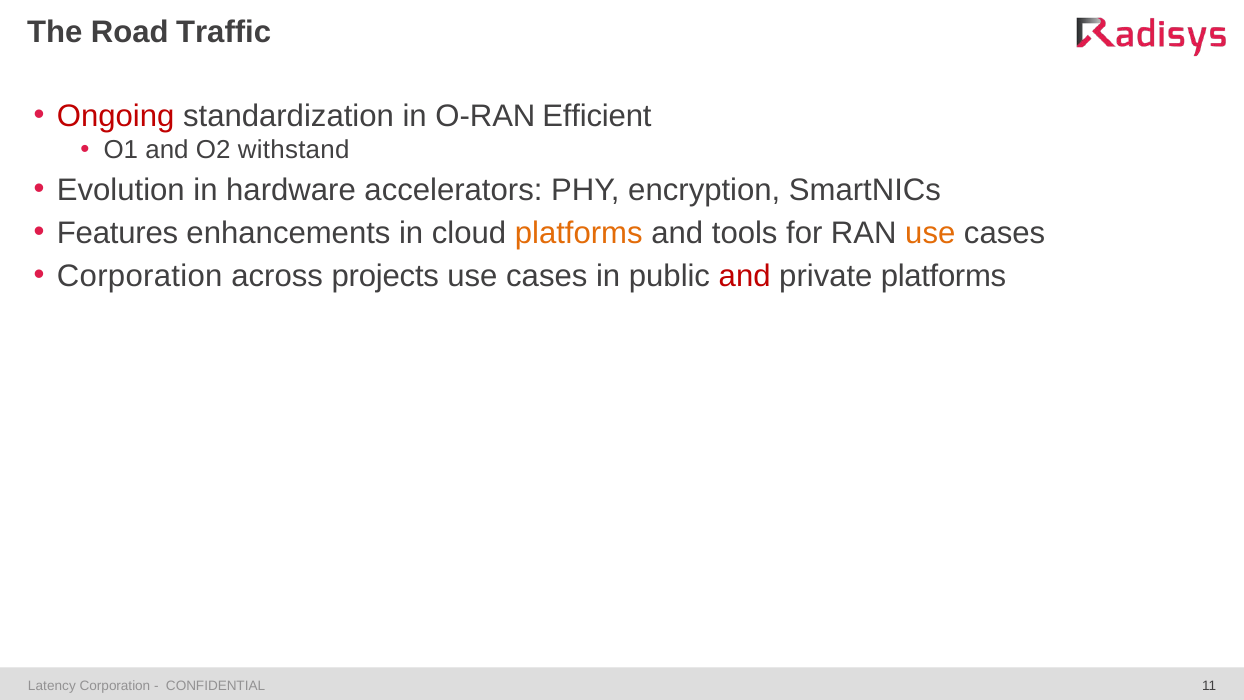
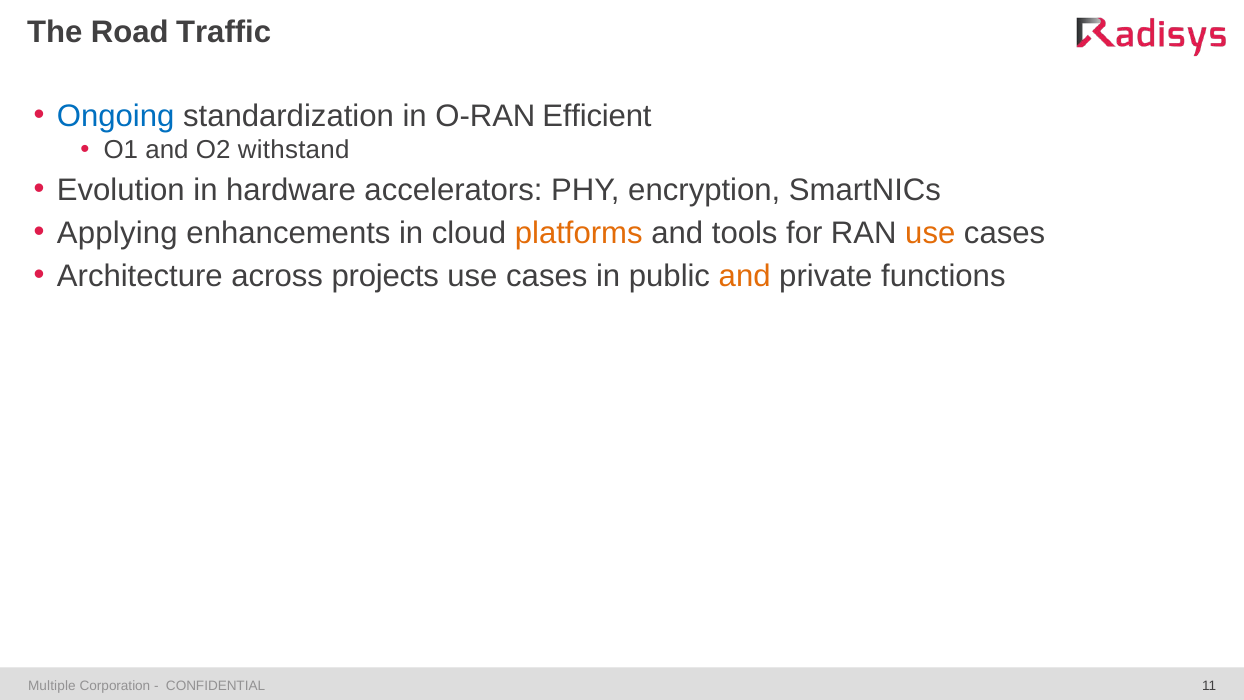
Ongoing colour: red -> blue
Features: Features -> Applying
Corporation at (140, 276): Corporation -> Architecture
and at (745, 276) colour: red -> orange
private platforms: platforms -> functions
Latency: Latency -> Multiple
